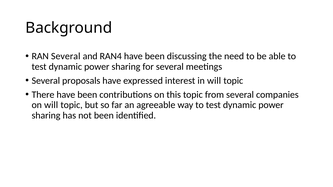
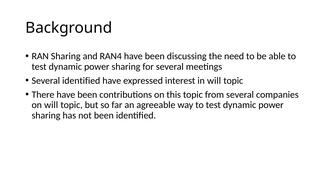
RAN Several: Several -> Sharing
Several proposals: proposals -> identified
